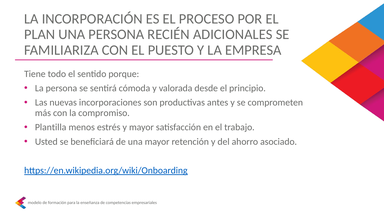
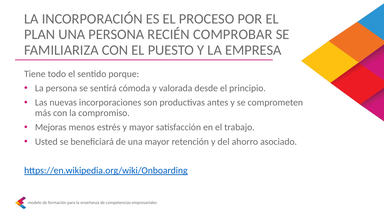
ADICIONALES: ADICIONALES -> COMPROBAR
Plantilla: Plantilla -> Mejoras
